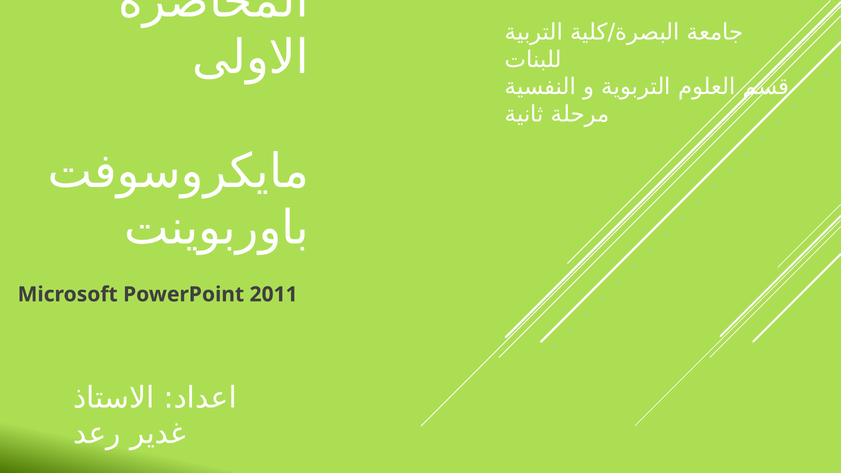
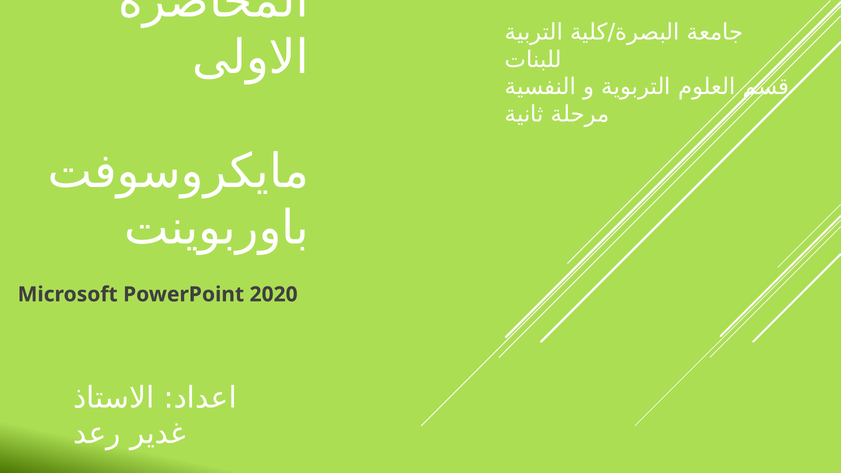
2011: 2011 -> 2020
